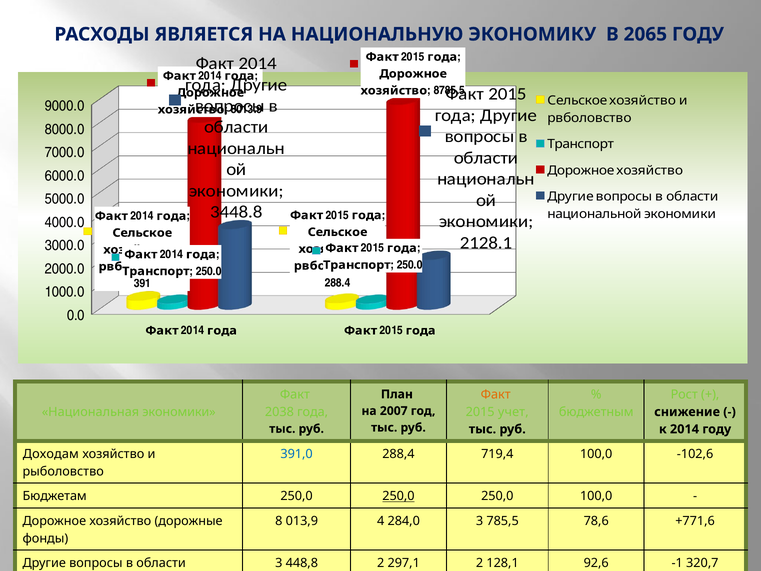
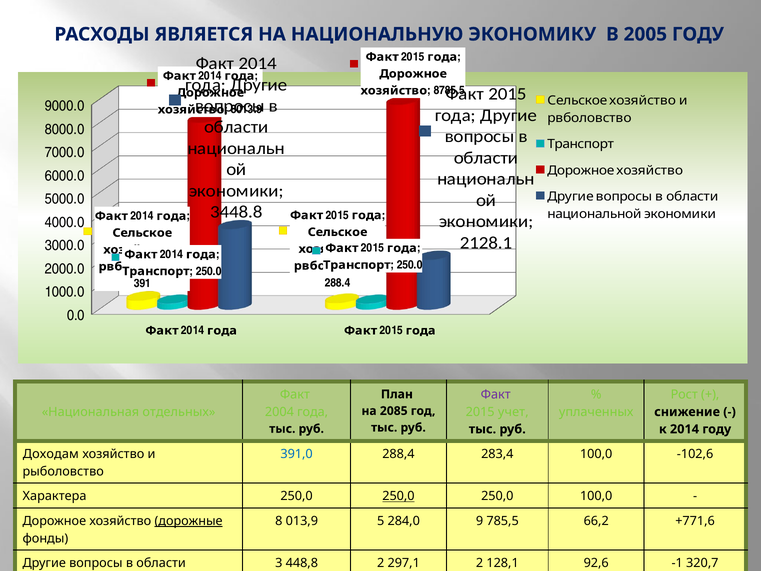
2065: 2065 -> 2005
Факт at (496, 394) colour: orange -> purple
Национальная экономики: экономики -> отдельных
2038: 2038 -> 2004
бюджетным: бюджетным -> уплаченных
2007: 2007 -> 2085
719,4: 719,4 -> 283,4
Бюджетам: Бюджетам -> Характера
дорожные underline: none -> present
4: 4 -> 5
284,0 3: 3 -> 9
78,6: 78,6 -> 66,2
